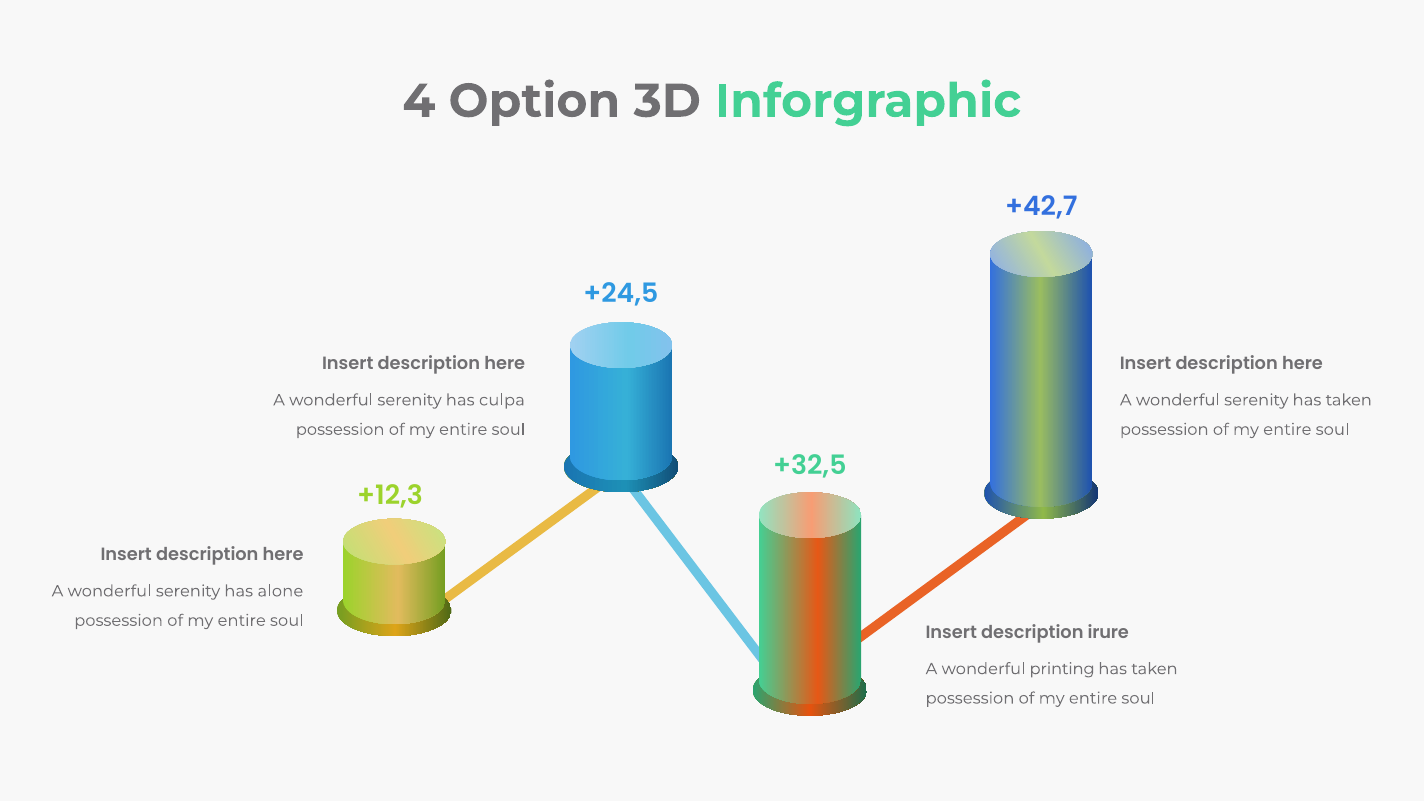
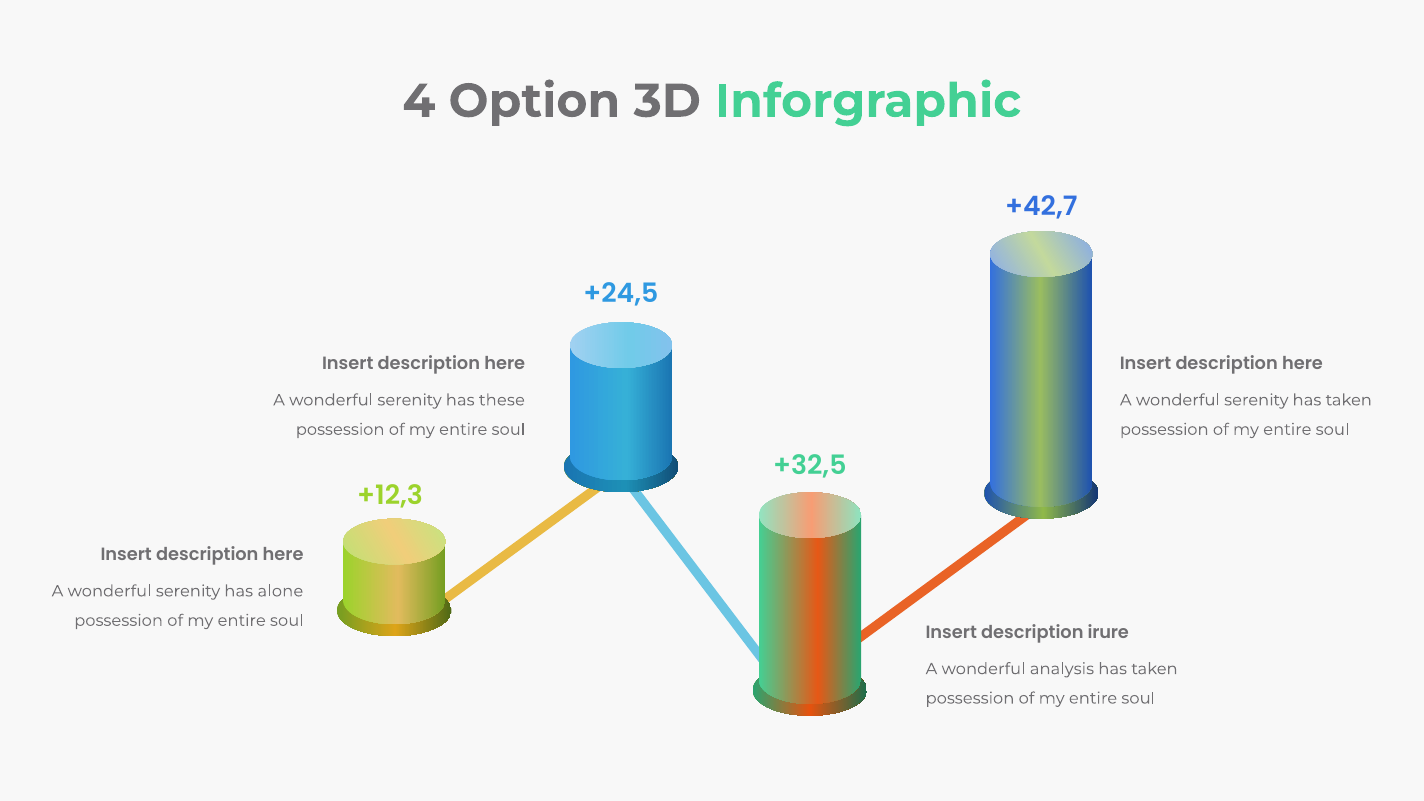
culpa: culpa -> these
printing: printing -> analysis
